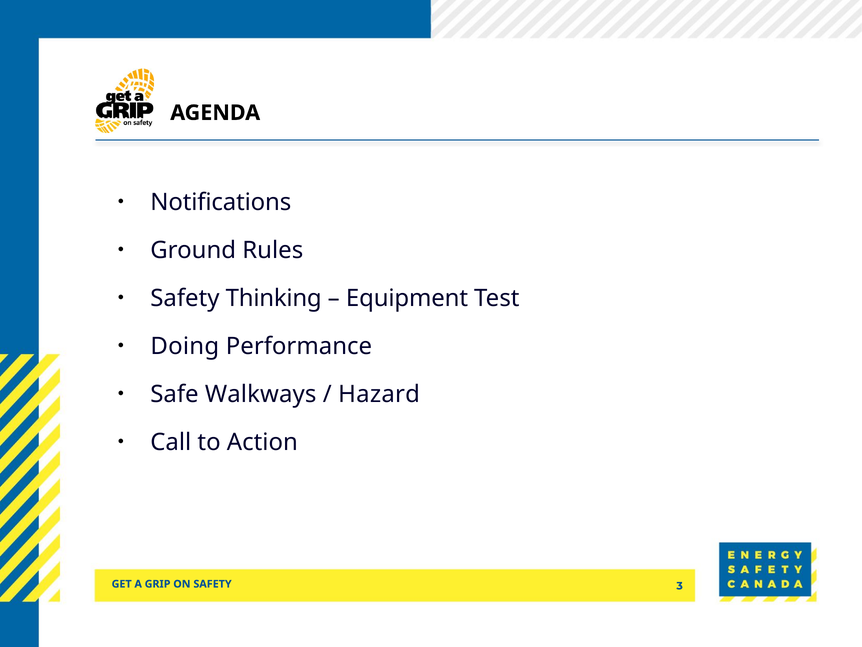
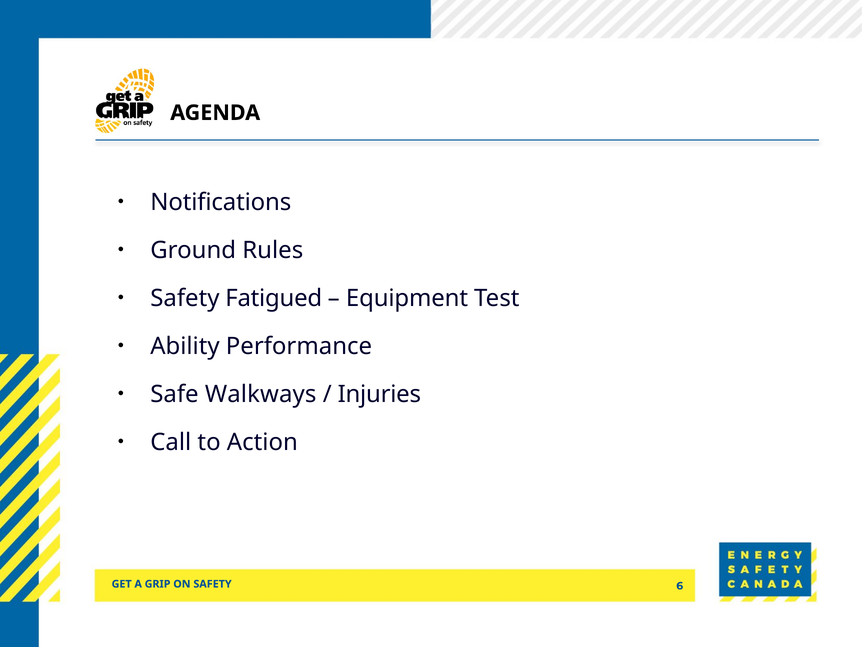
Thinking: Thinking -> Fatigued
Doing: Doing -> Ability
Hazard: Hazard -> Injuries
3: 3 -> 6
